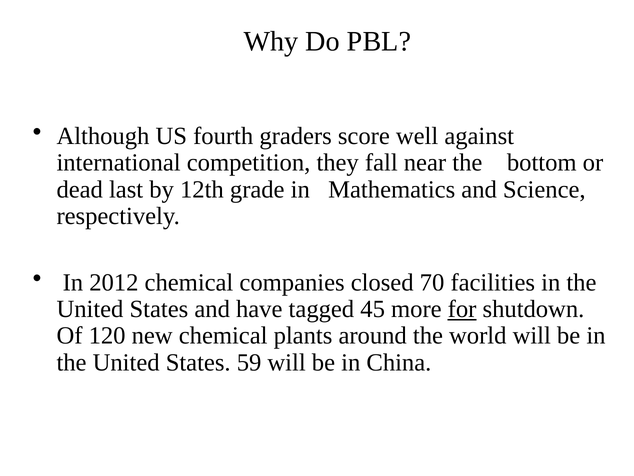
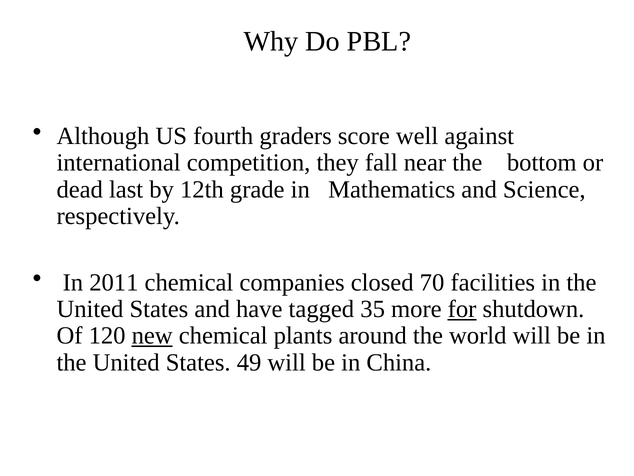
2012: 2012 -> 2011
45: 45 -> 35
new underline: none -> present
59: 59 -> 49
